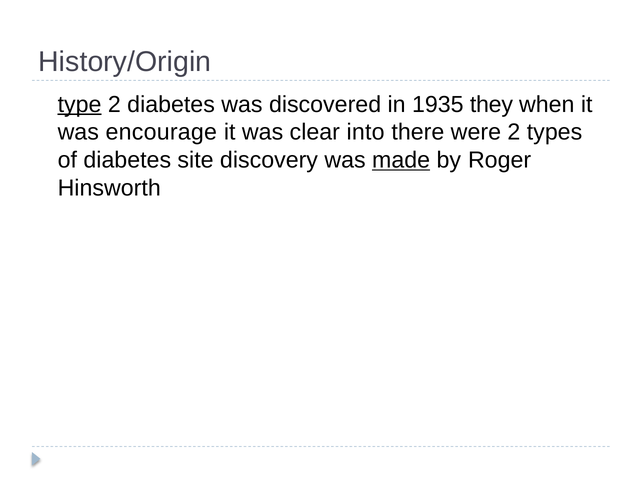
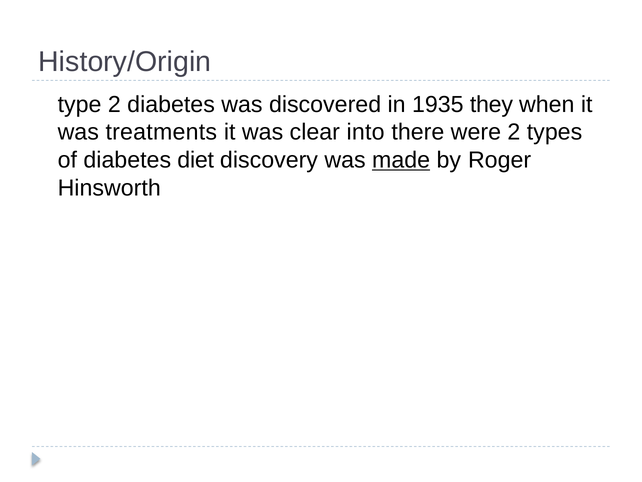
type underline: present -> none
encourage: encourage -> treatments
site: site -> diet
